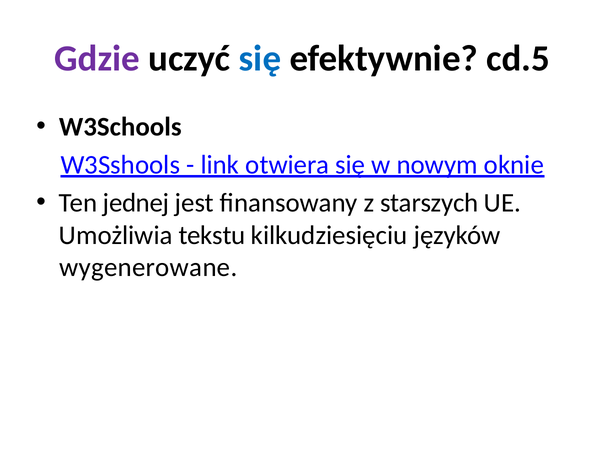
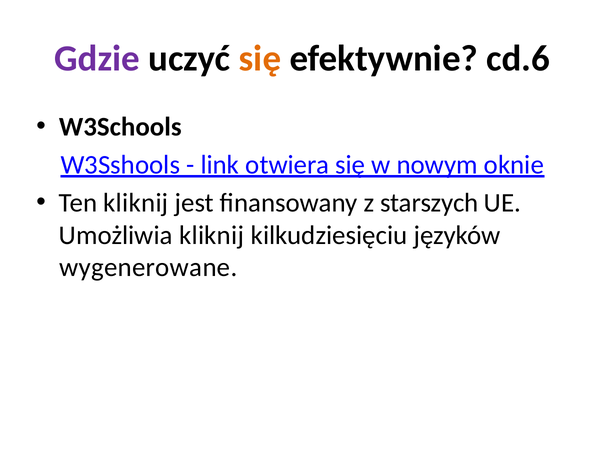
się at (260, 59) colour: blue -> orange
cd.5: cd.5 -> cd.6
Ten jednej: jednej -> kliknij
Umożliwia tekstu: tekstu -> kliknij
